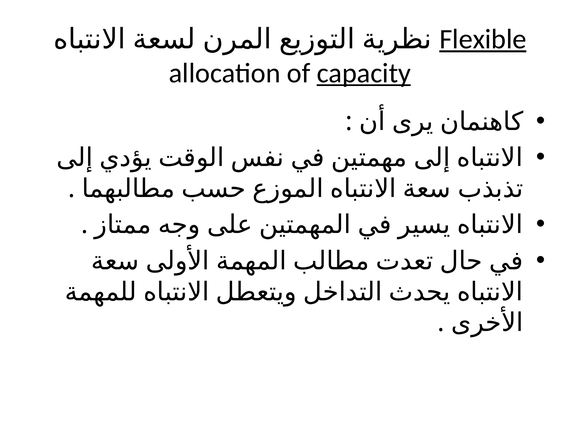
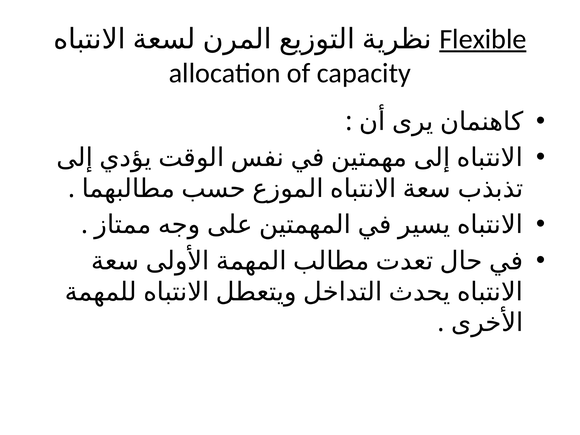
capacity underline: present -> none
